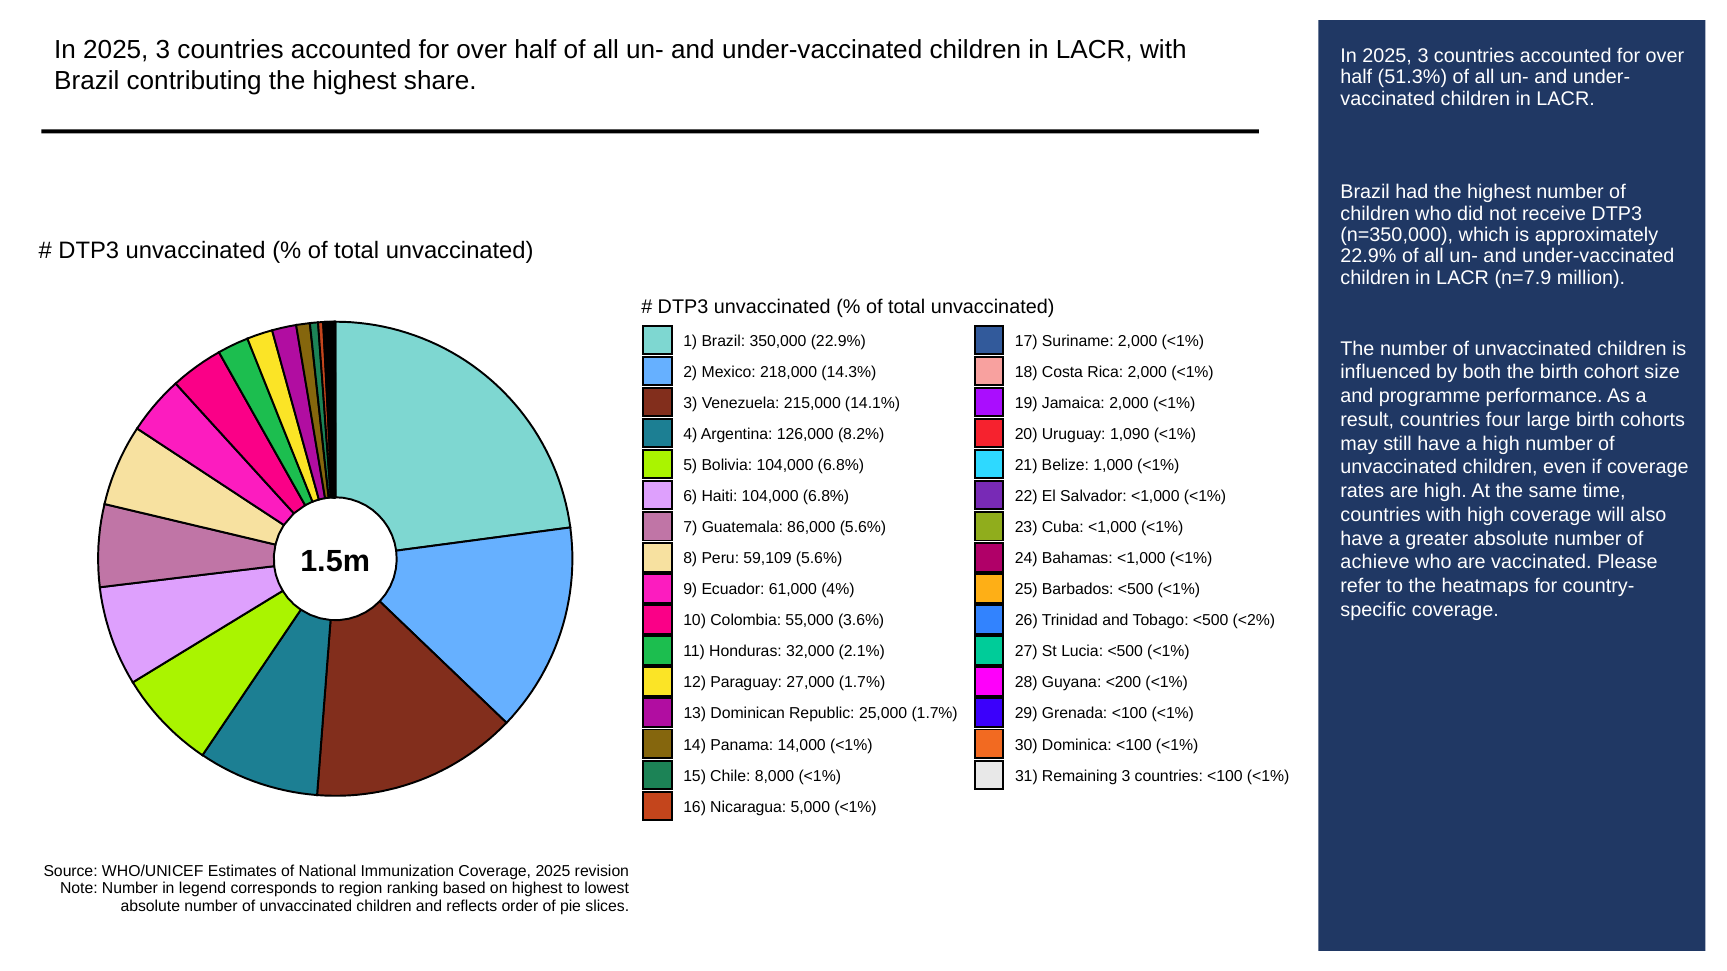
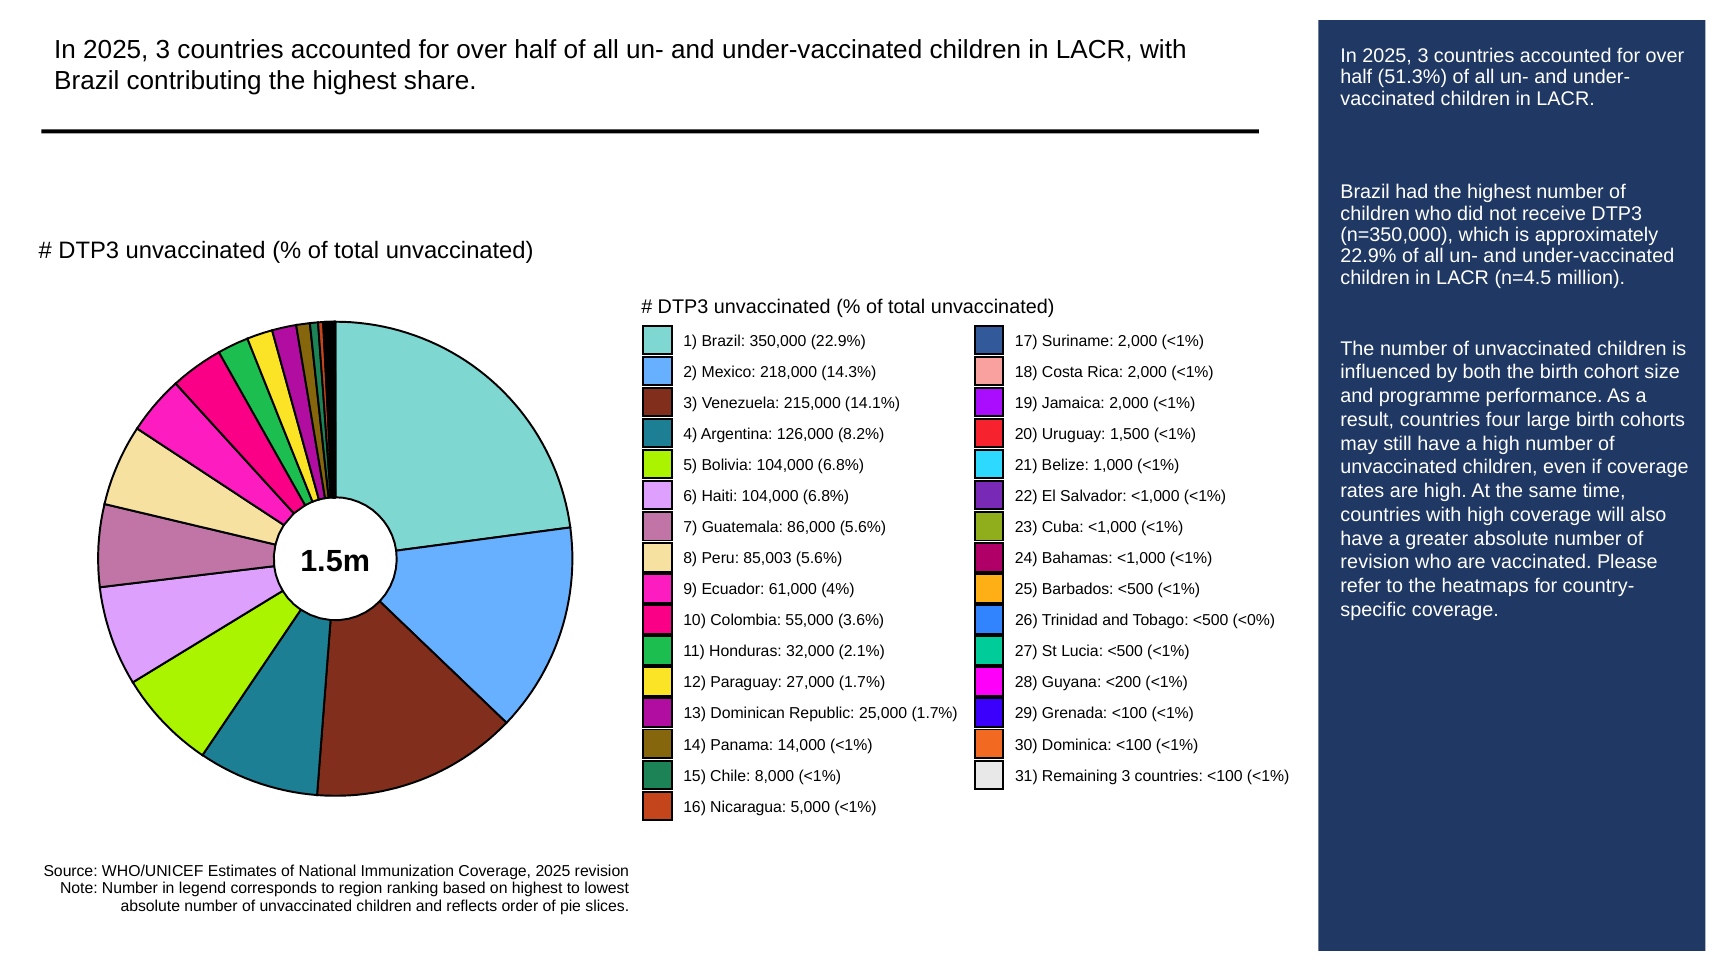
n=7.9: n=7.9 -> n=4.5
1,090: 1,090 -> 1,500
59,109: 59,109 -> 85,003
achieve at (1375, 563): achieve -> revision
<2%: <2% -> <0%
